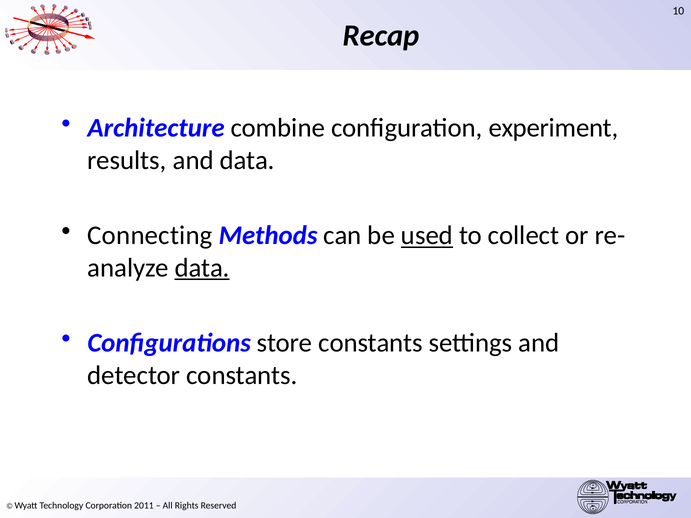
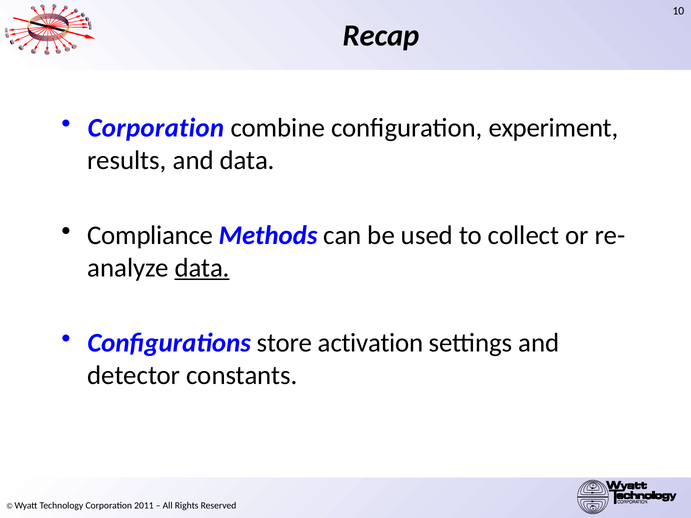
Architecture at (156, 128): Architecture -> Corporation
Connecting: Connecting -> Compliance
used underline: present -> none
store constants: constants -> activation
